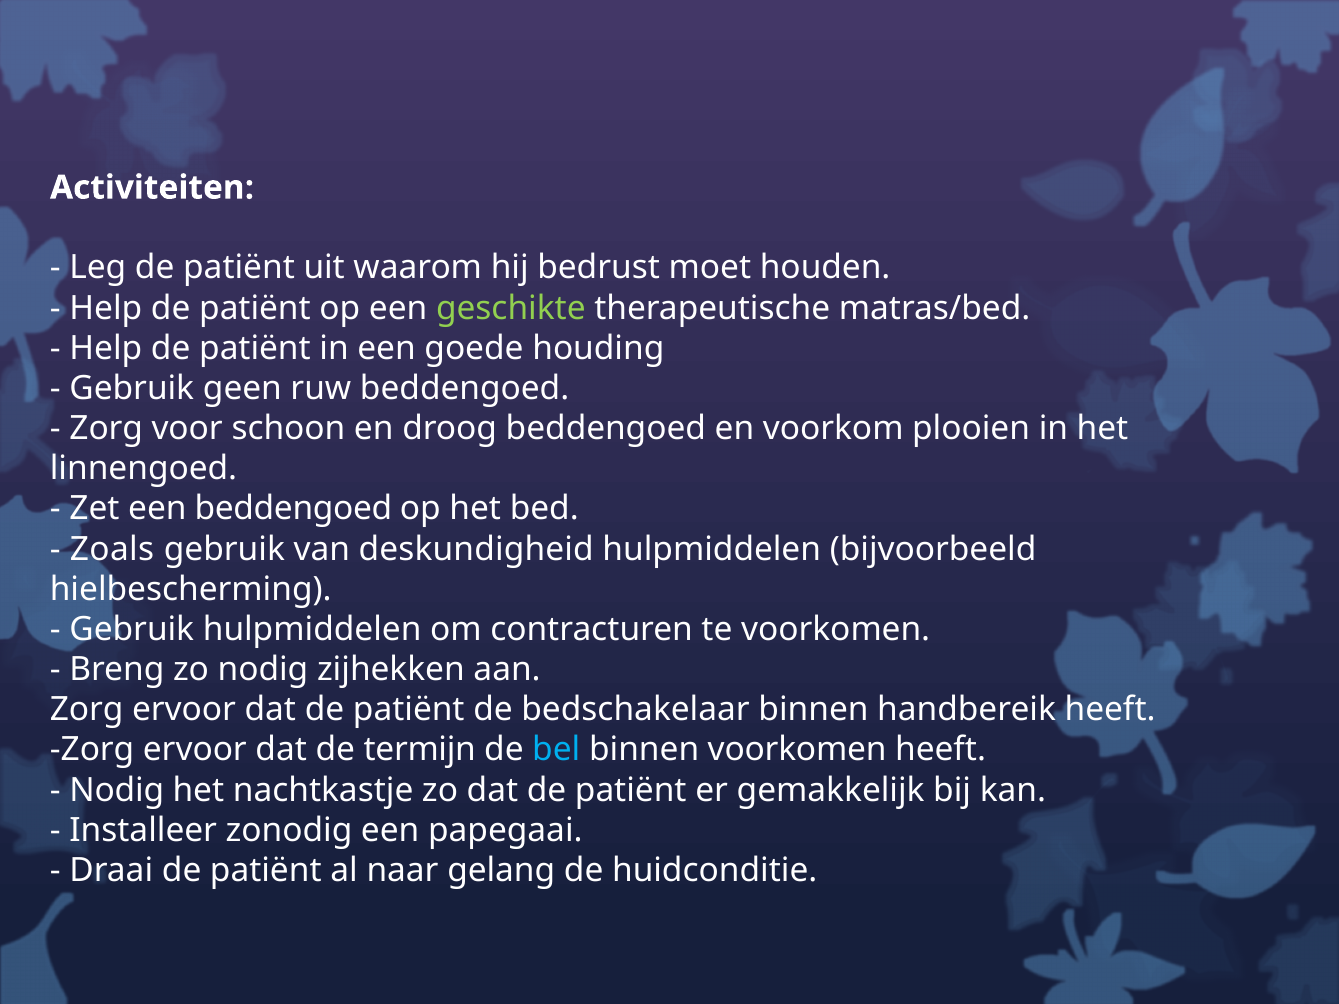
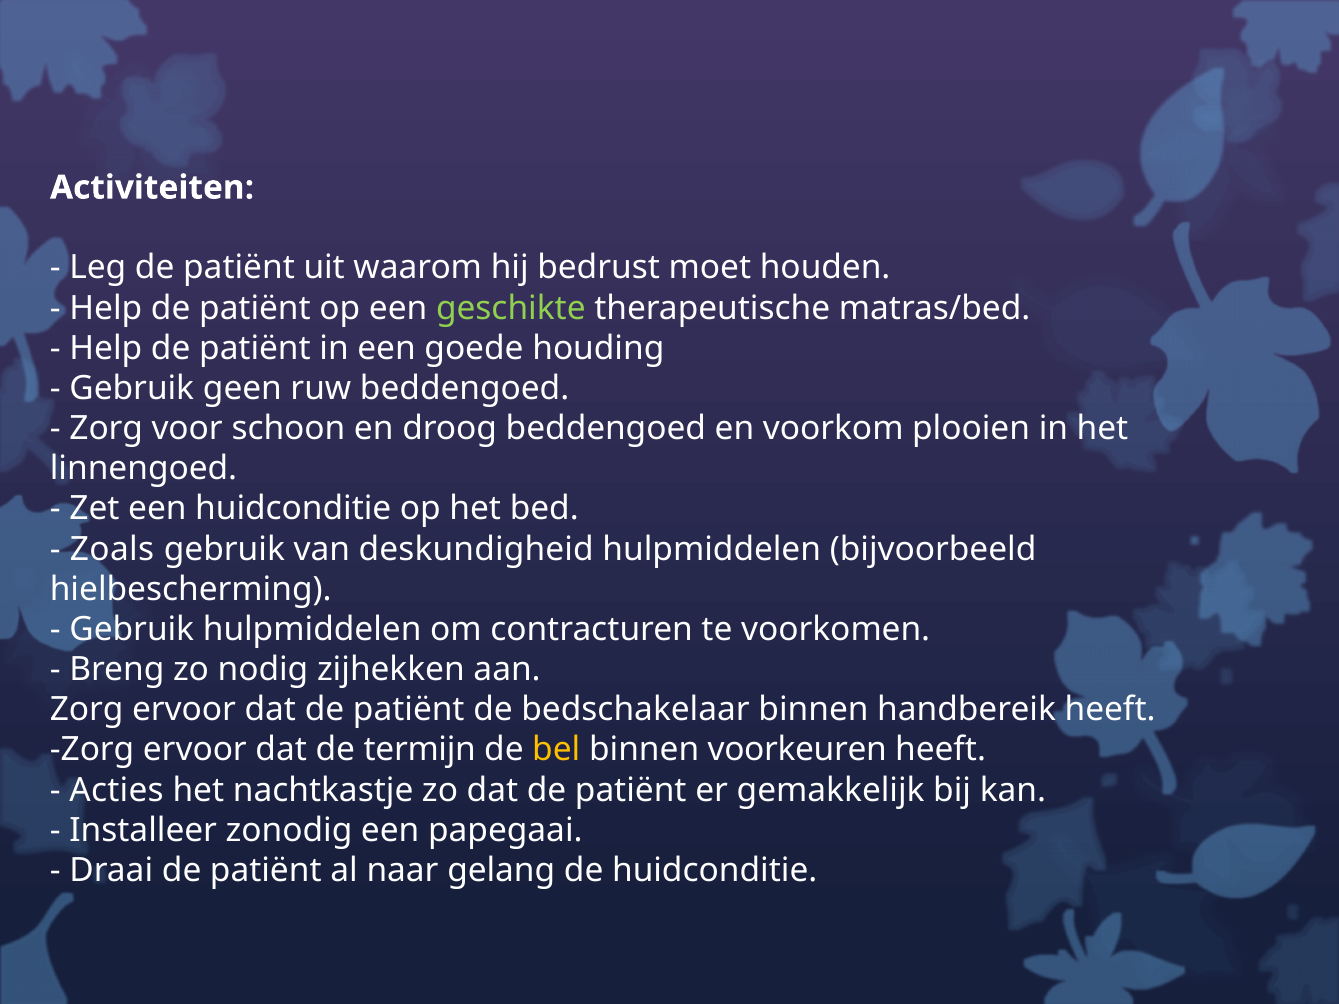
een beddengoed: beddengoed -> huidconditie
bel colour: light blue -> yellow
binnen voorkomen: voorkomen -> voorkeuren
Nodig at (117, 790): Nodig -> Acties
